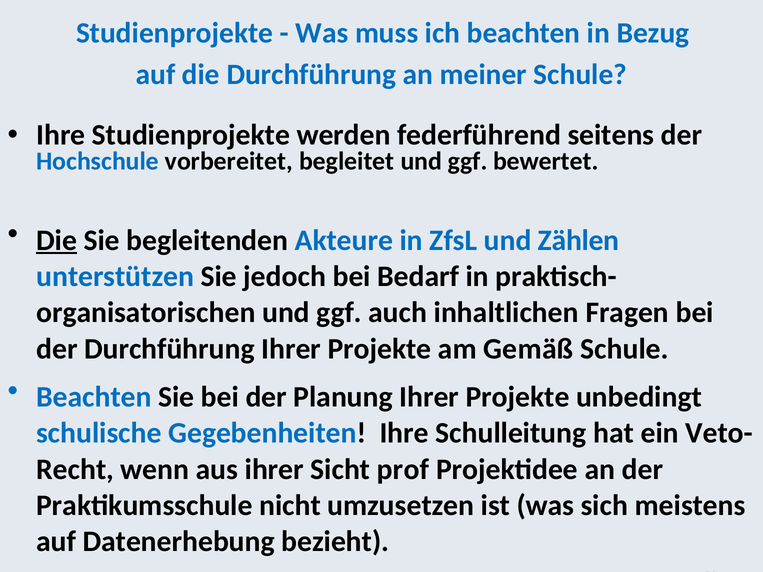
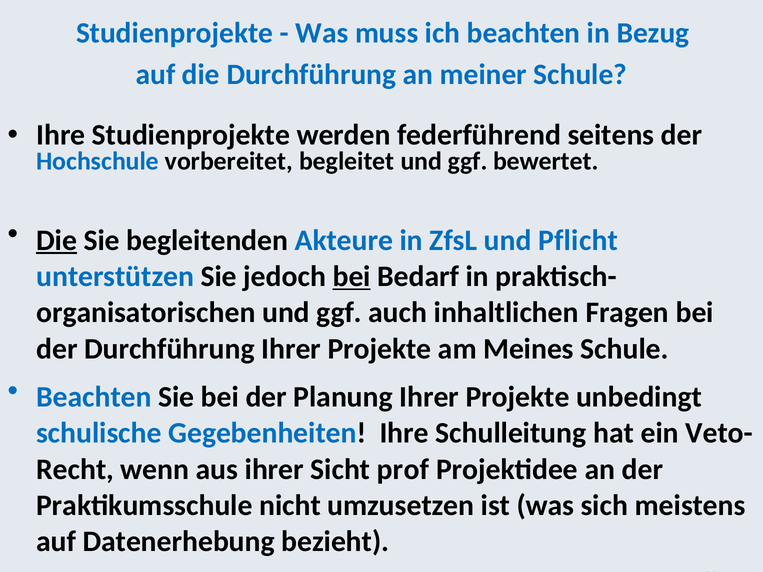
Zählen: Zählen -> Pflicht
bei at (352, 277) underline: none -> present
Gemäß: Gemäß -> Meines
